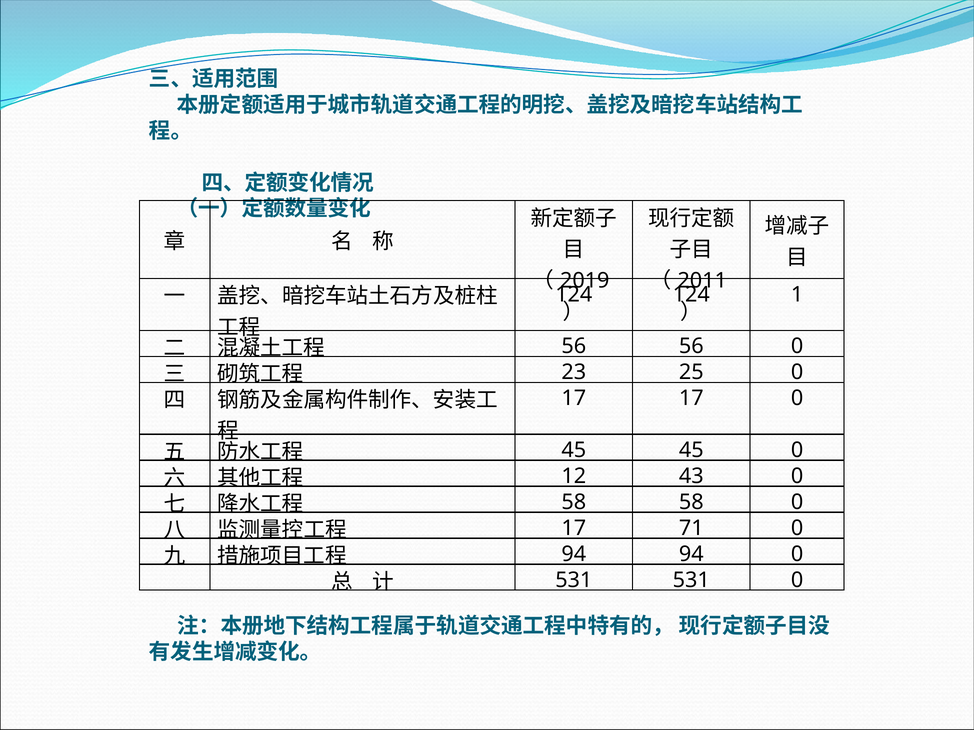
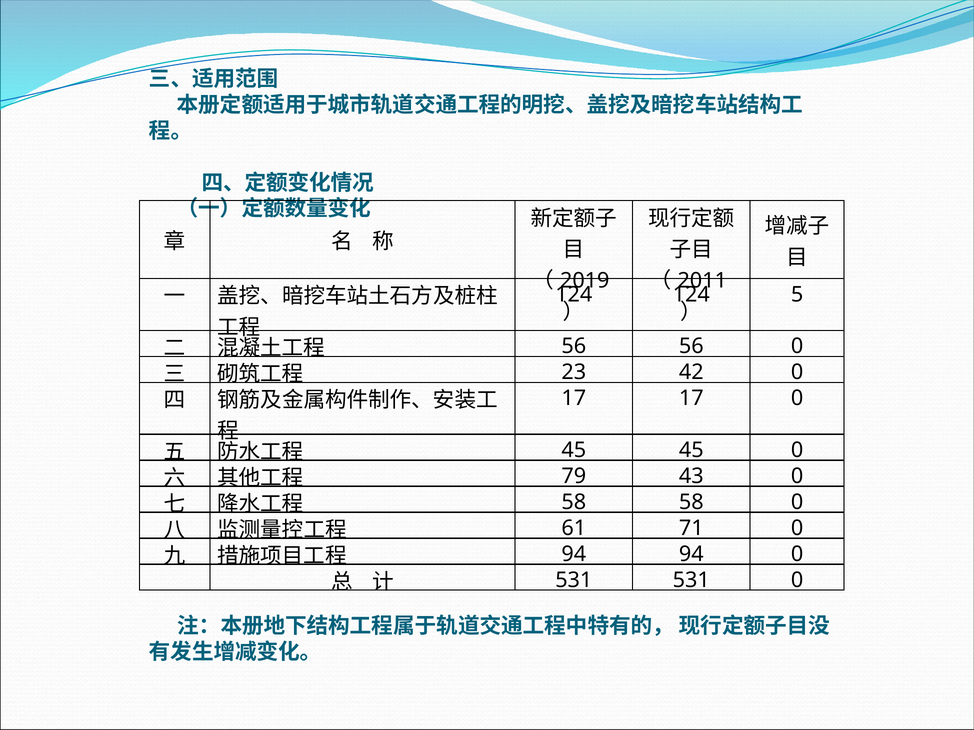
1: 1 -> 5
25: 25 -> 42
12: 12 -> 79
17 at (574, 528): 17 -> 61
